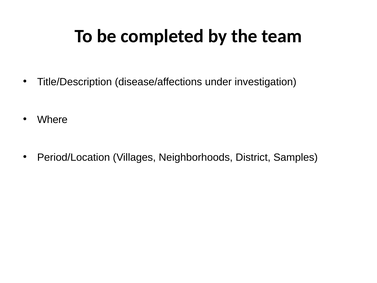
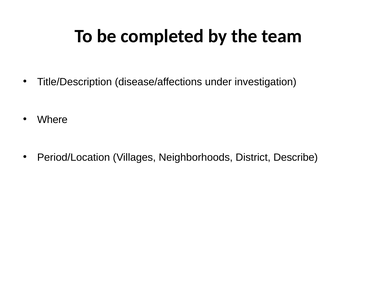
Samples: Samples -> Describe
